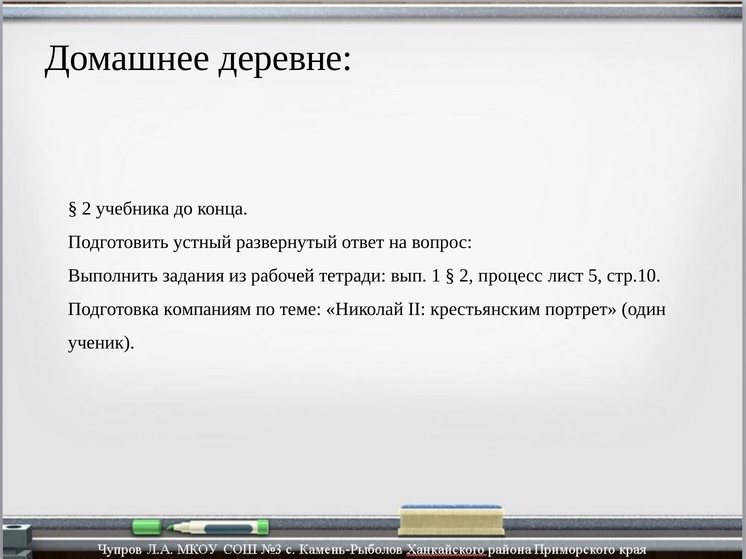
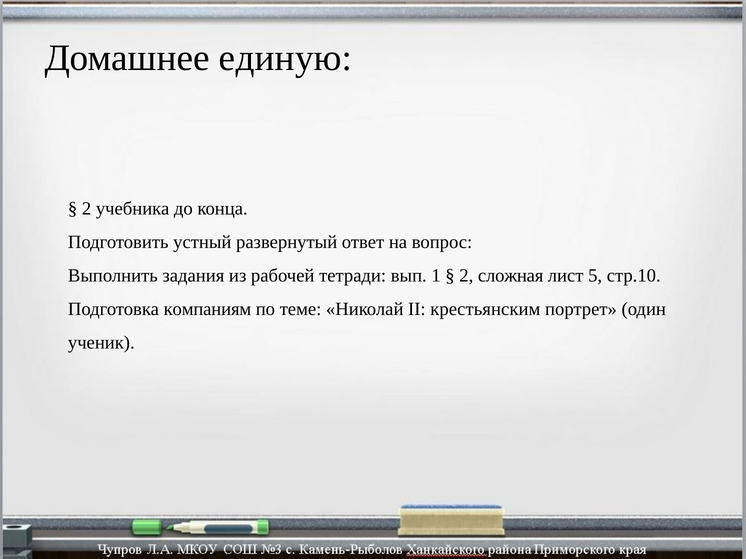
деревне: деревне -> единую
процесс: процесс -> сложная
